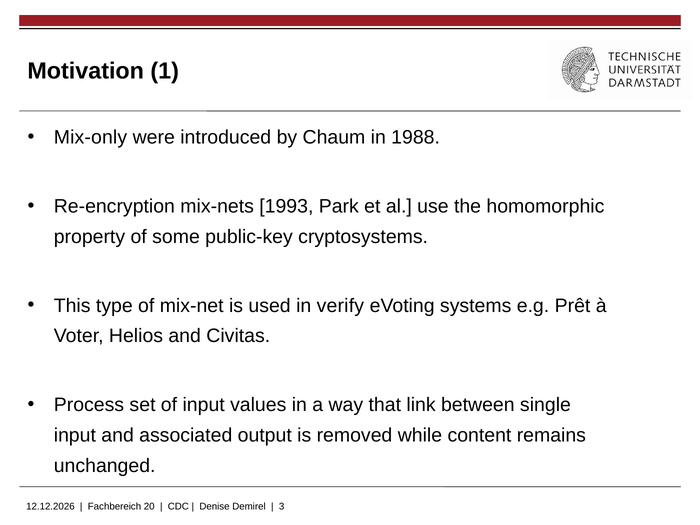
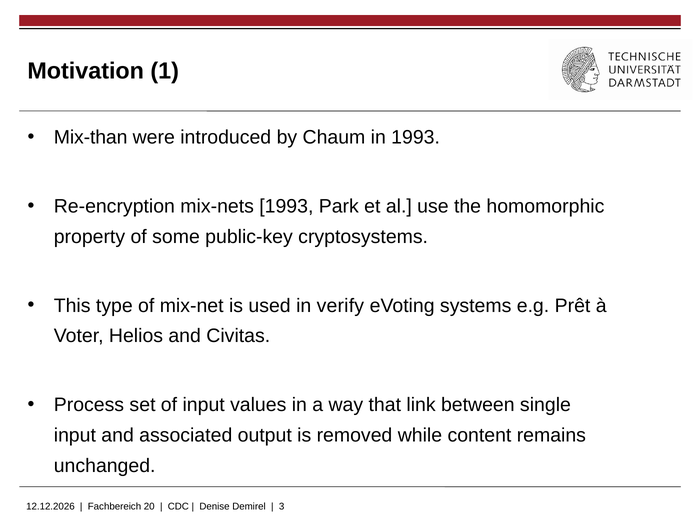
Mix-only: Mix-only -> Mix-than
in 1988: 1988 -> 1993
